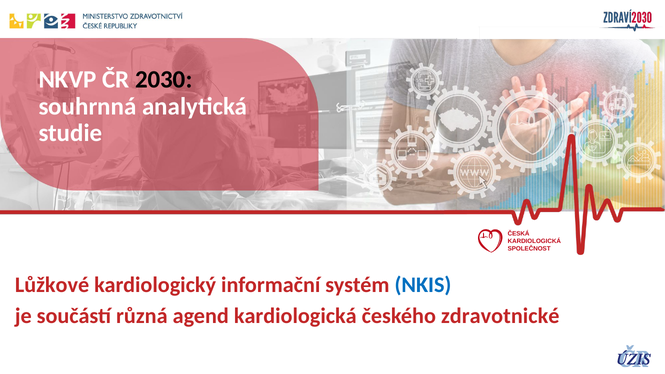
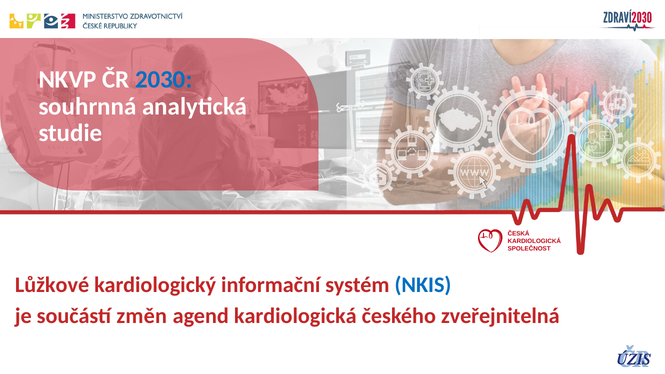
2030 colour: black -> blue
různá: různá -> změn
zdravotnické: zdravotnické -> zveřejnitelná
